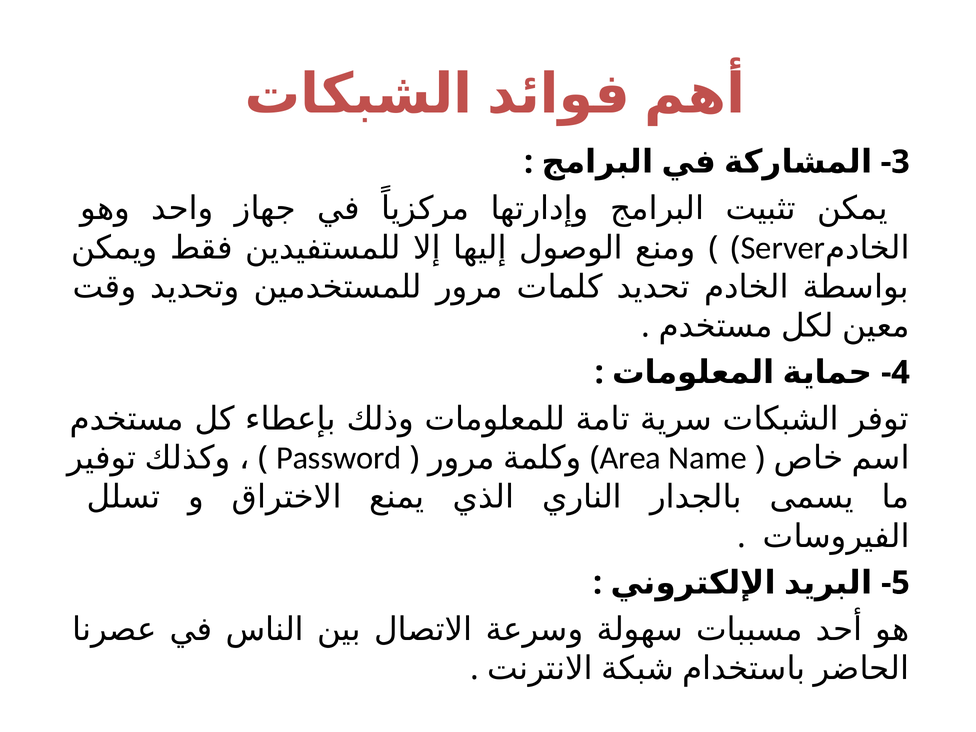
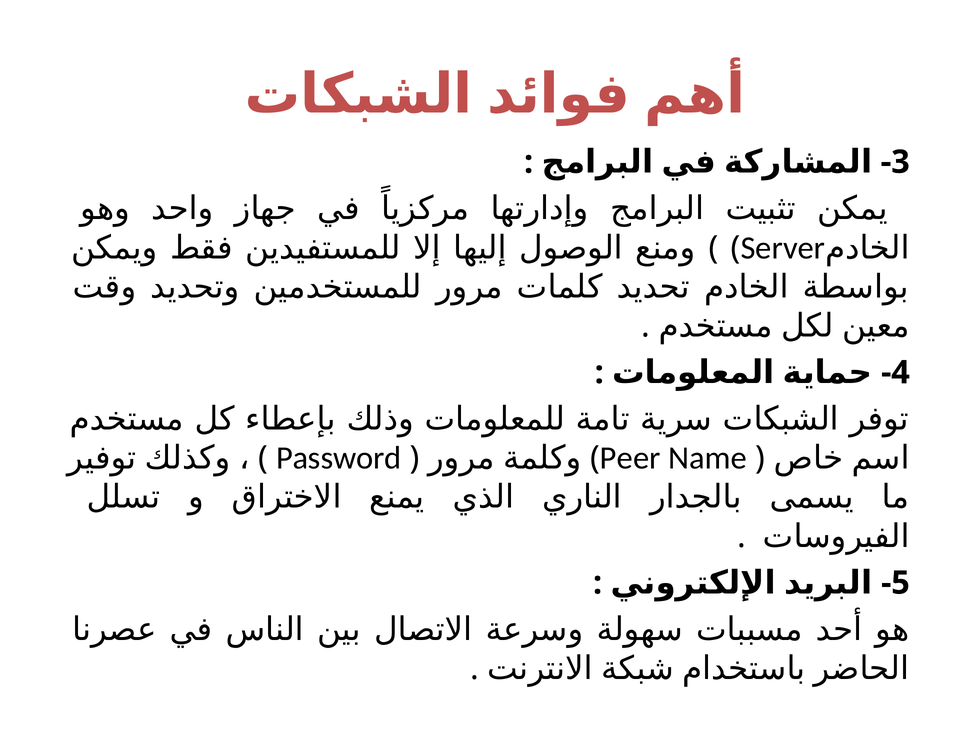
Area: Area -> Peer
